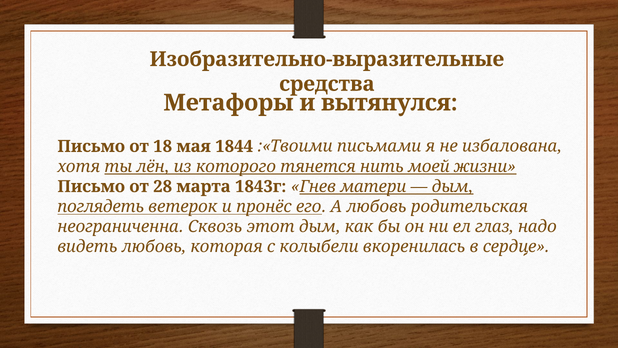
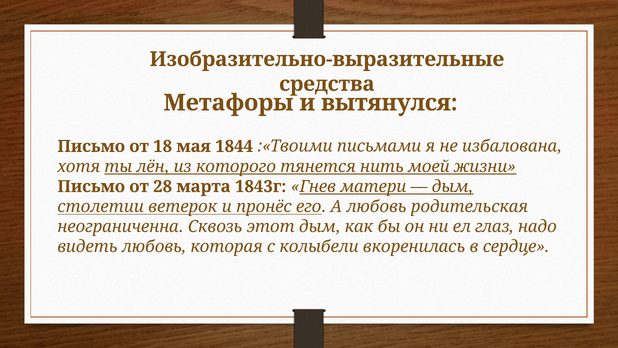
поглядеть: поглядеть -> столетии
